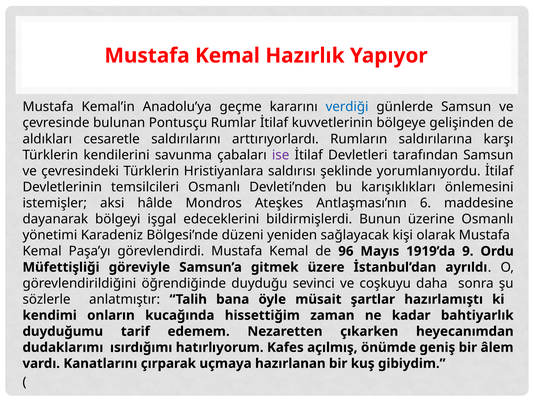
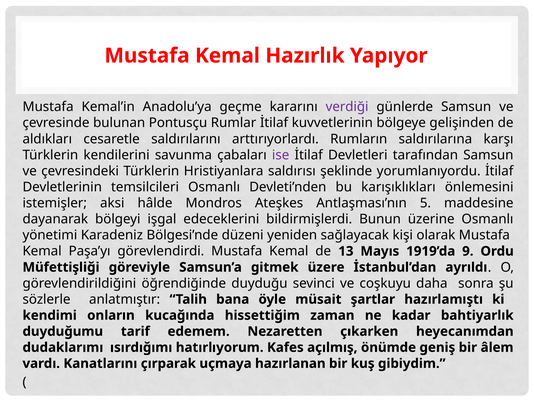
verdiği colour: blue -> purple
6: 6 -> 5
96: 96 -> 13
